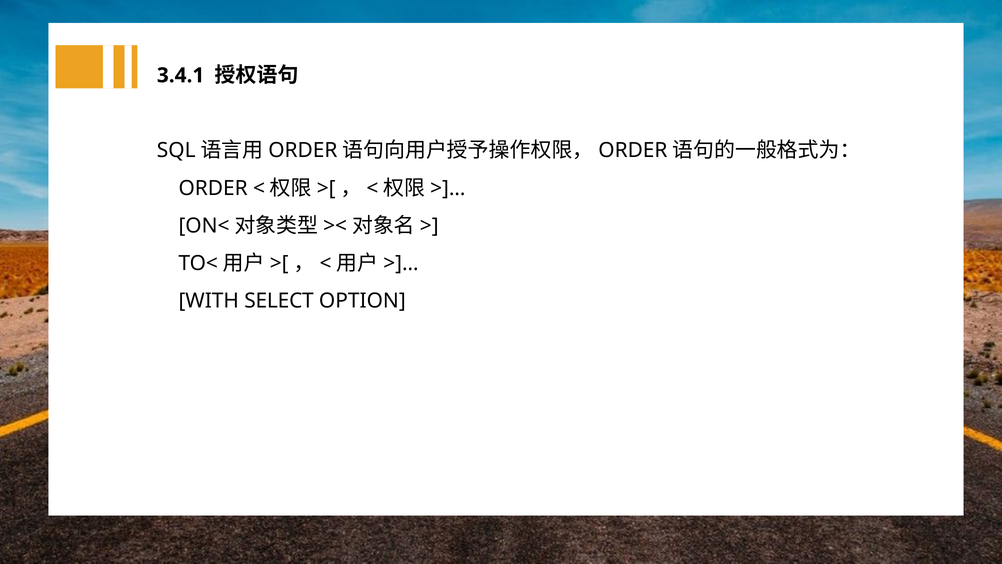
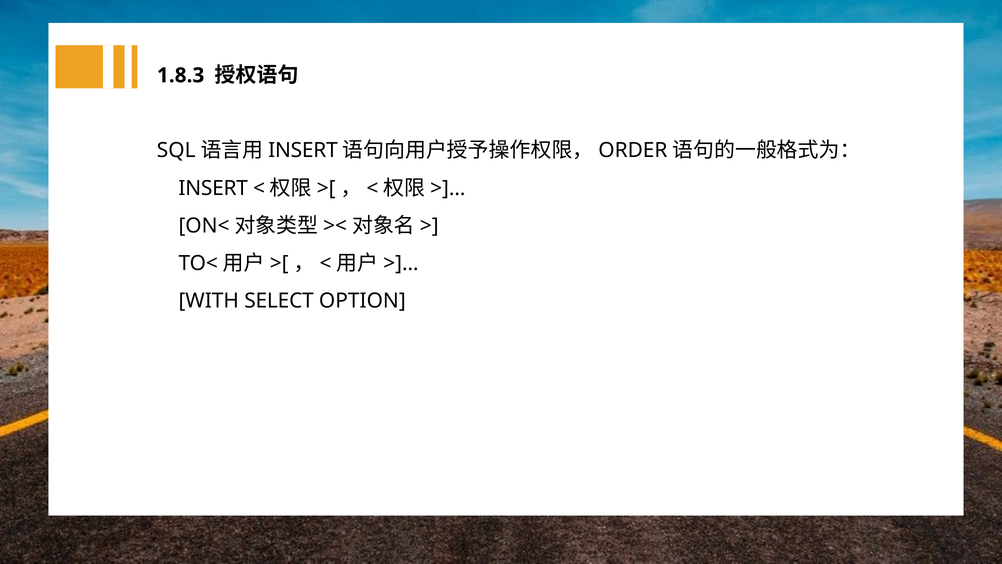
3.4.1: 3.4.1 -> 1.8.3
ORDER at (303, 150): ORDER -> INSERT
ORDER at (213, 188): ORDER -> INSERT
